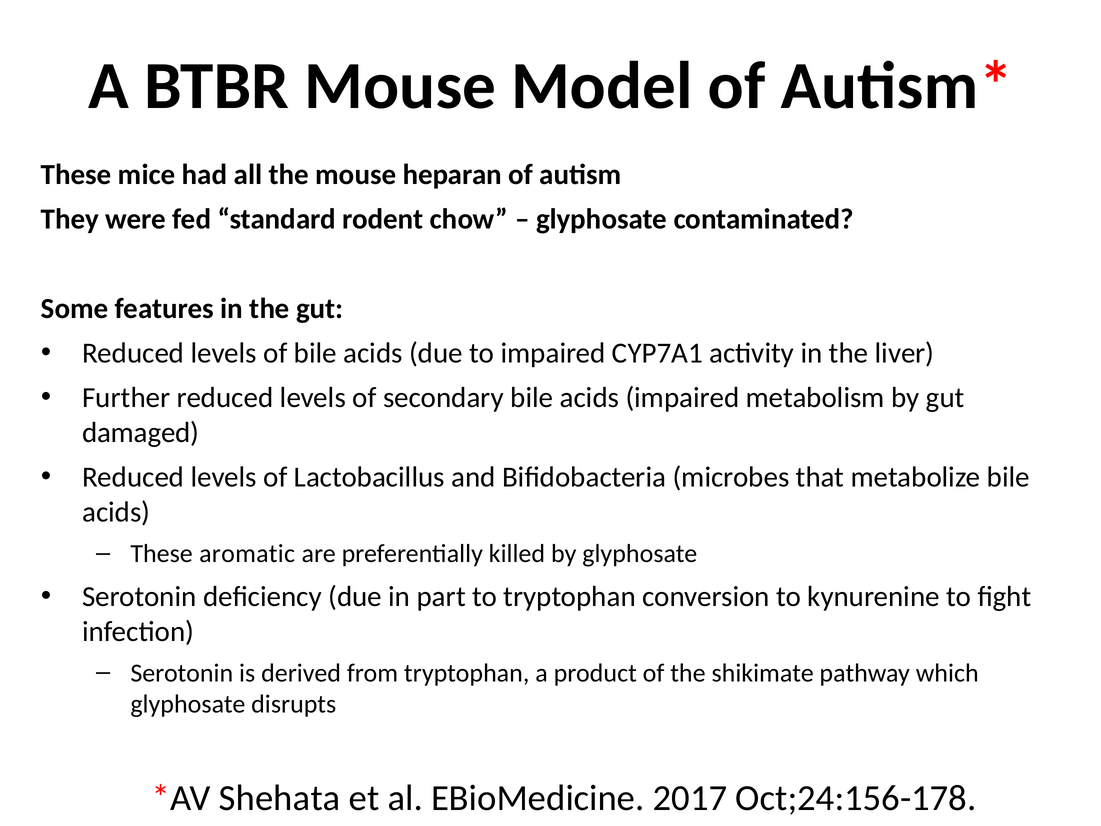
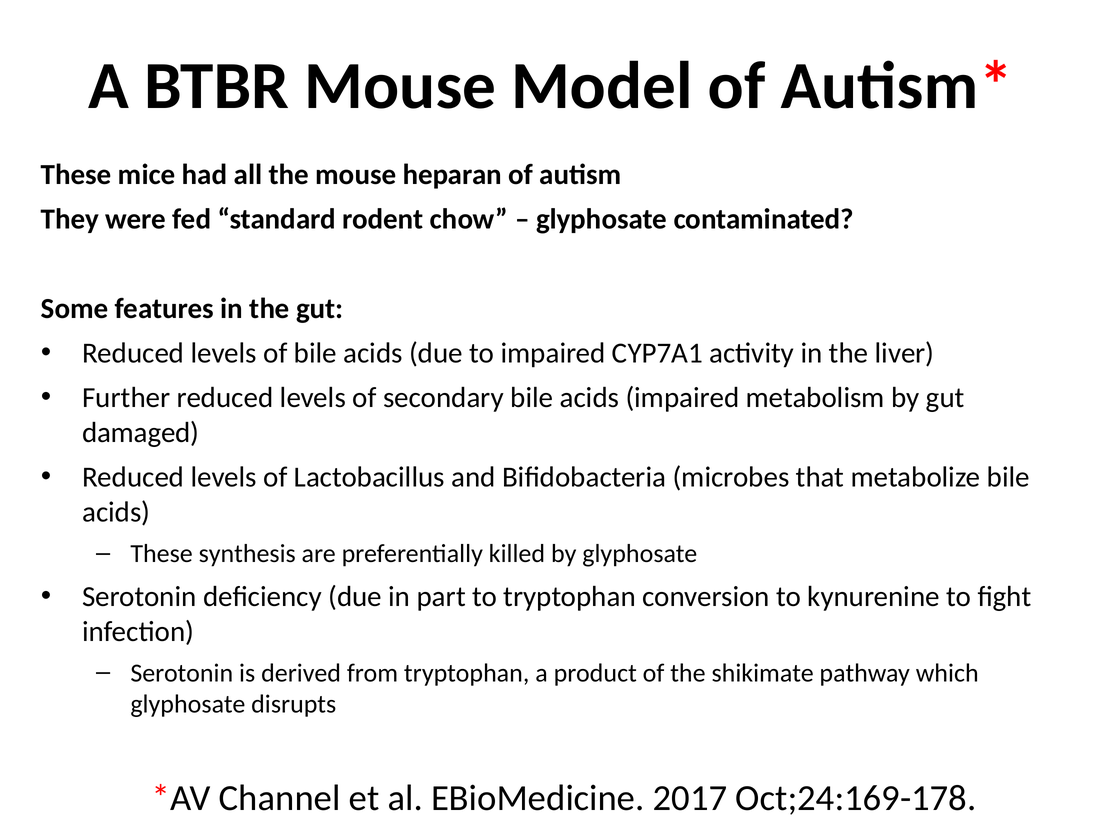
aromatic: aromatic -> synthesis
Shehata: Shehata -> Channel
Oct;24:156-178: Oct;24:156-178 -> Oct;24:169-178
